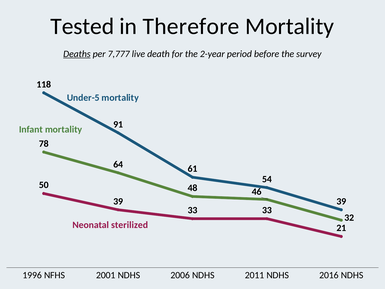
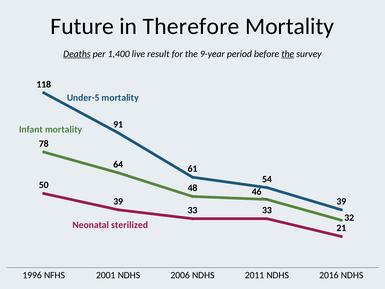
Tested: Tested -> Future
7,777: 7,777 -> 1,400
death: death -> result
2-year: 2-year -> 9-year
the at (288, 54) underline: none -> present
